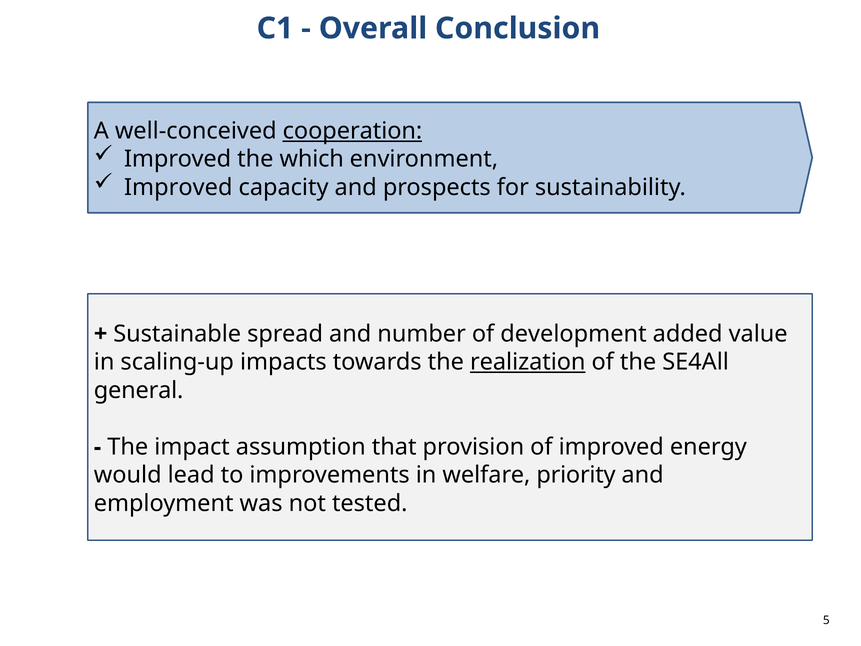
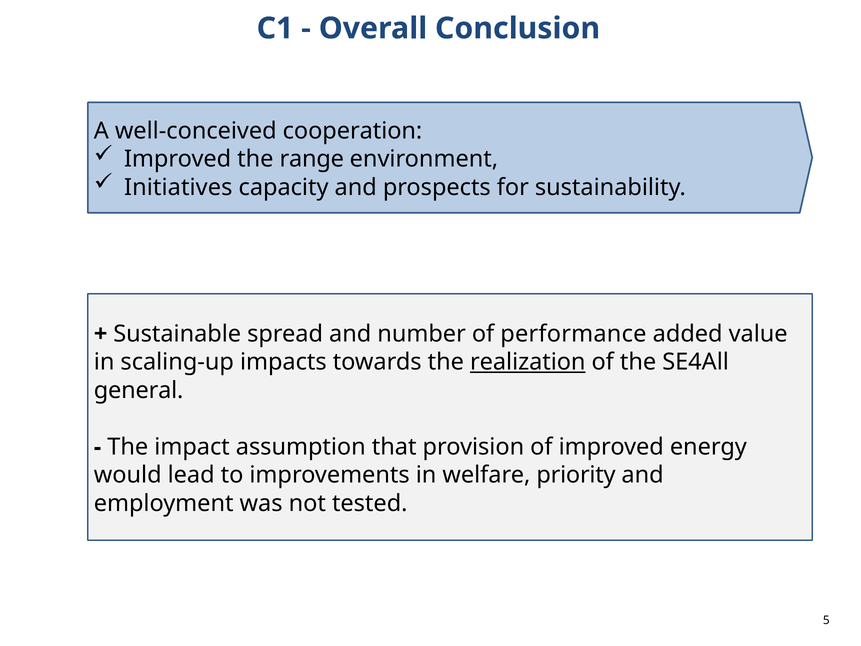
cooperation underline: present -> none
which: which -> range
Improved at (178, 187): Improved -> Initiatives
development: development -> performance
